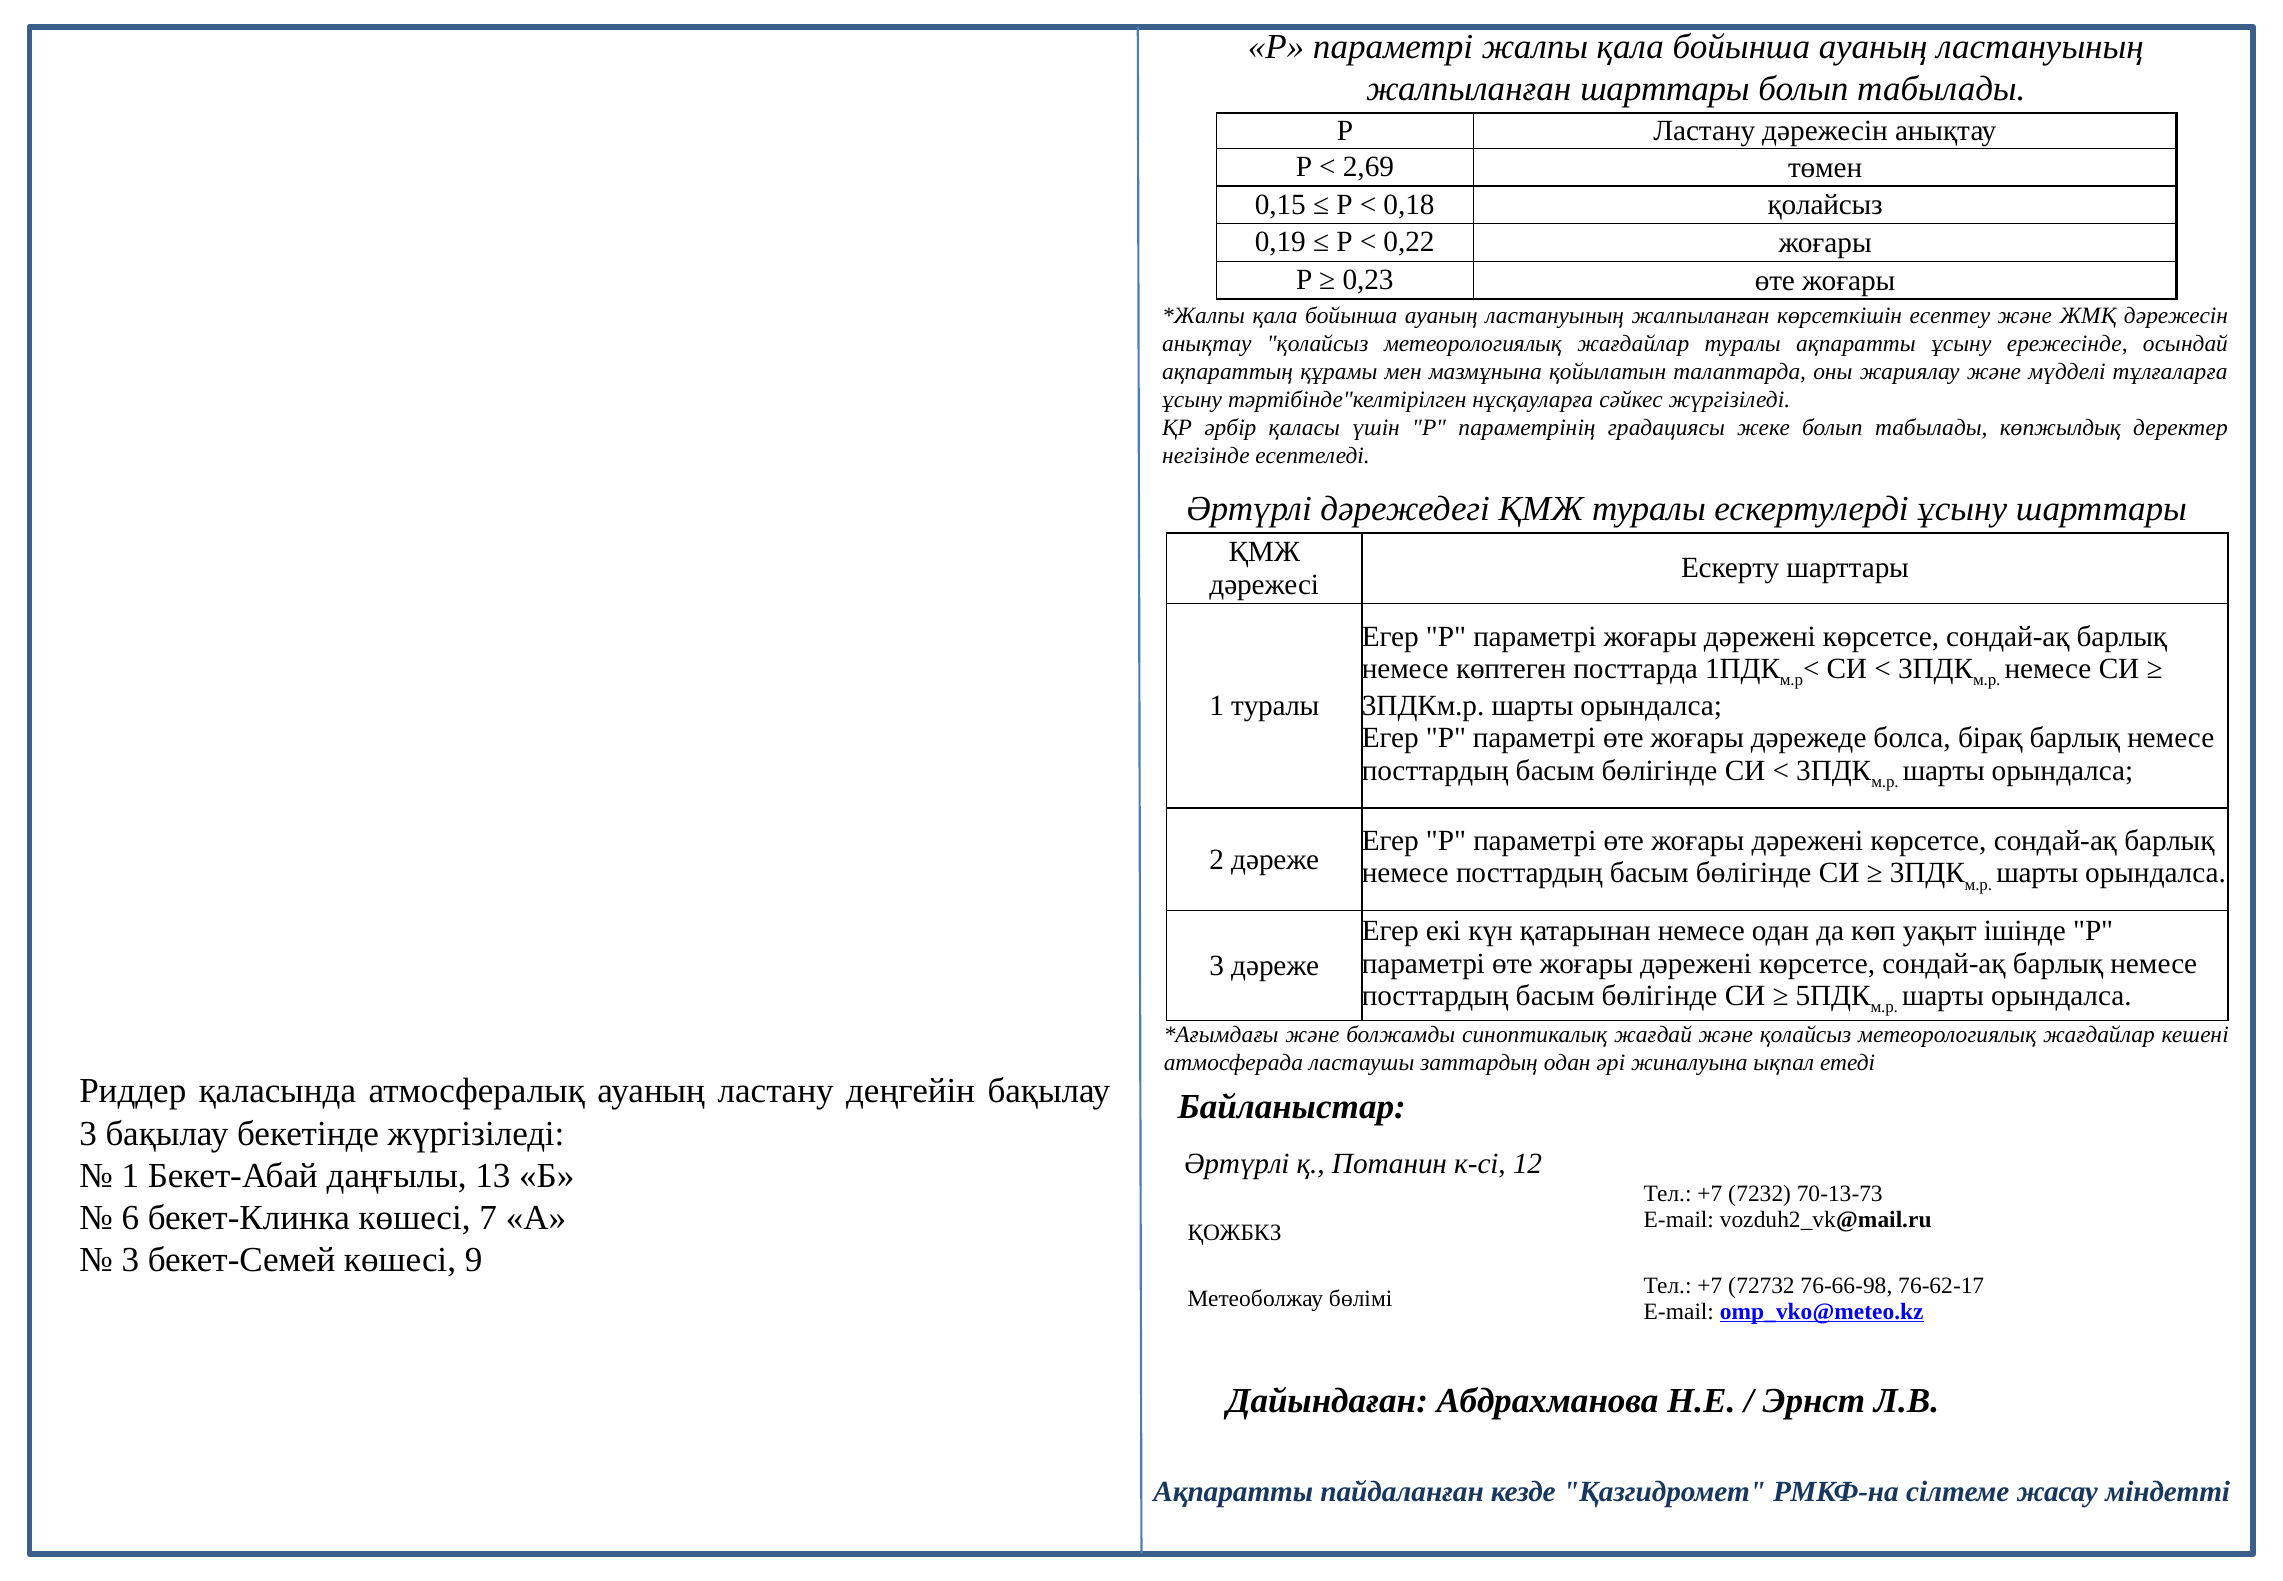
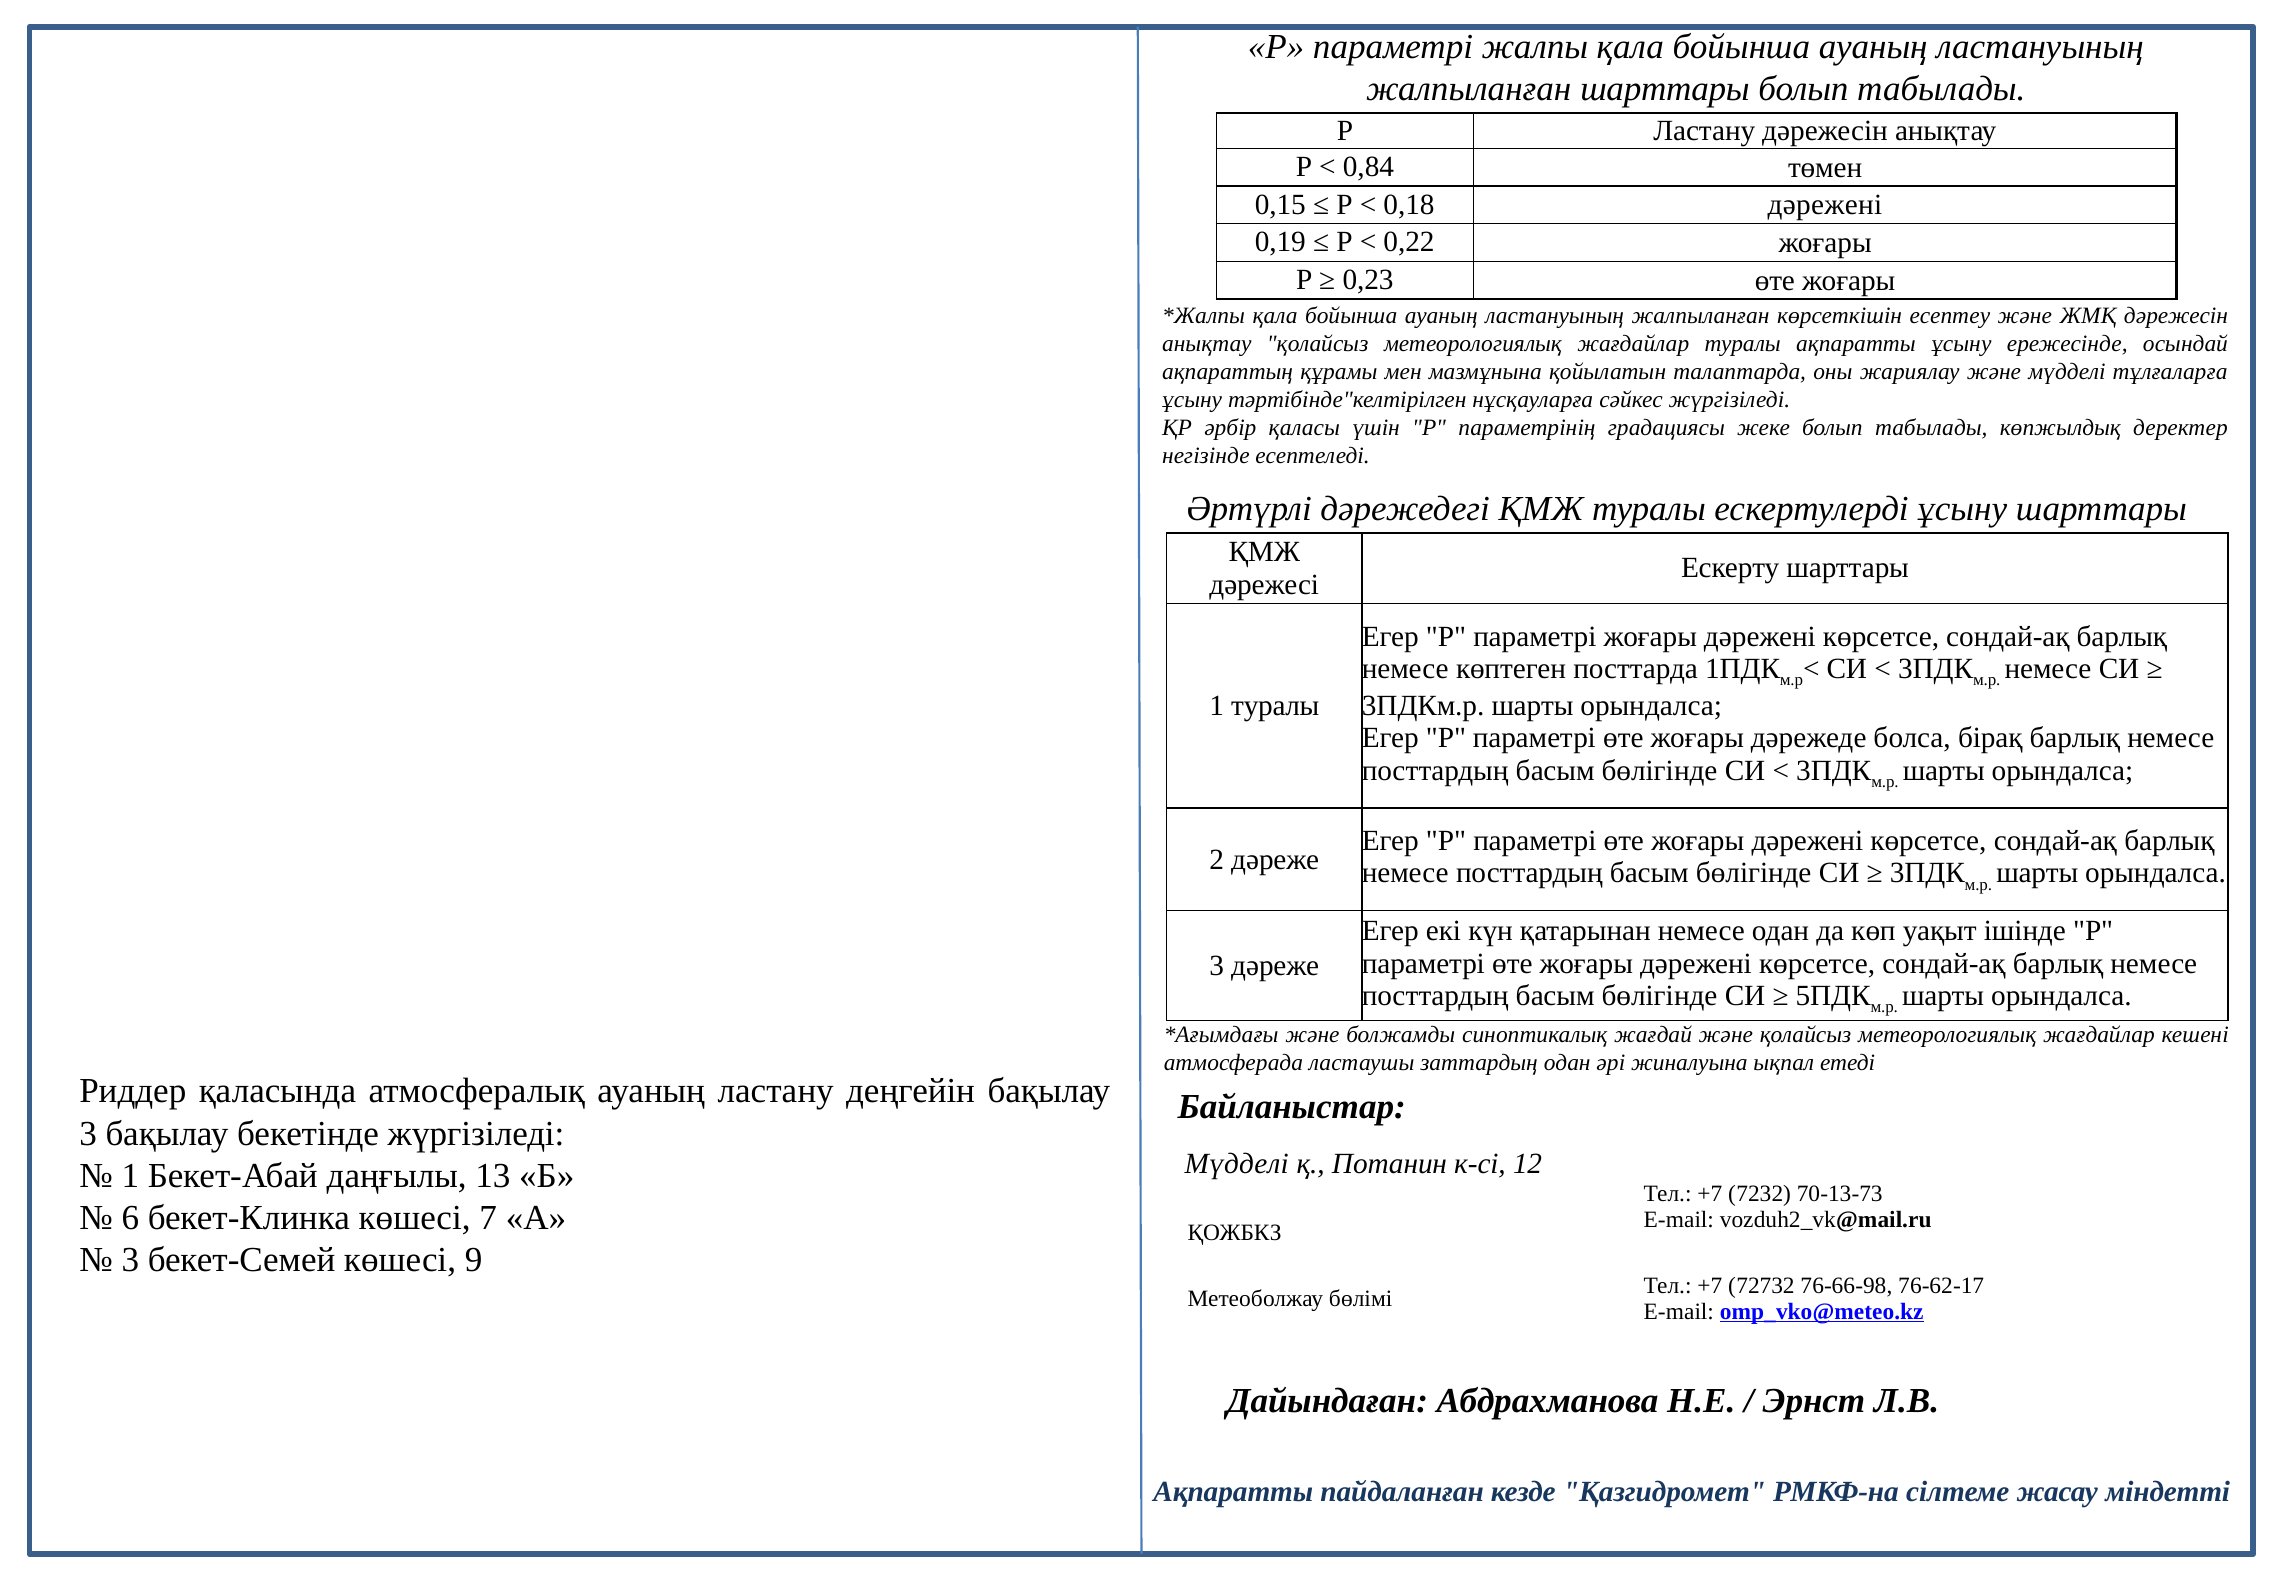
2,69: 2,69 -> 0,84
0,18 қолайсыз: қолайсыз -> дәрежені
Әртүрлі at (1237, 1163): Әртүрлі -> Мүдделі
